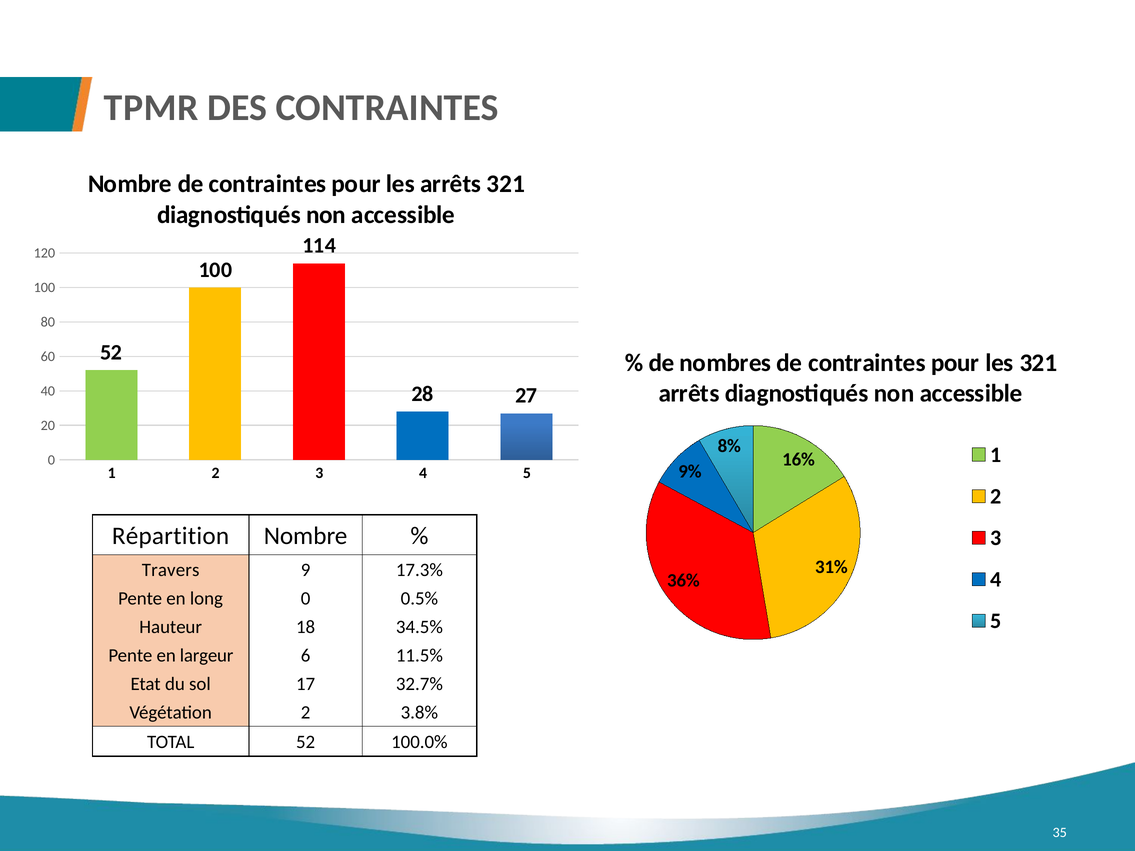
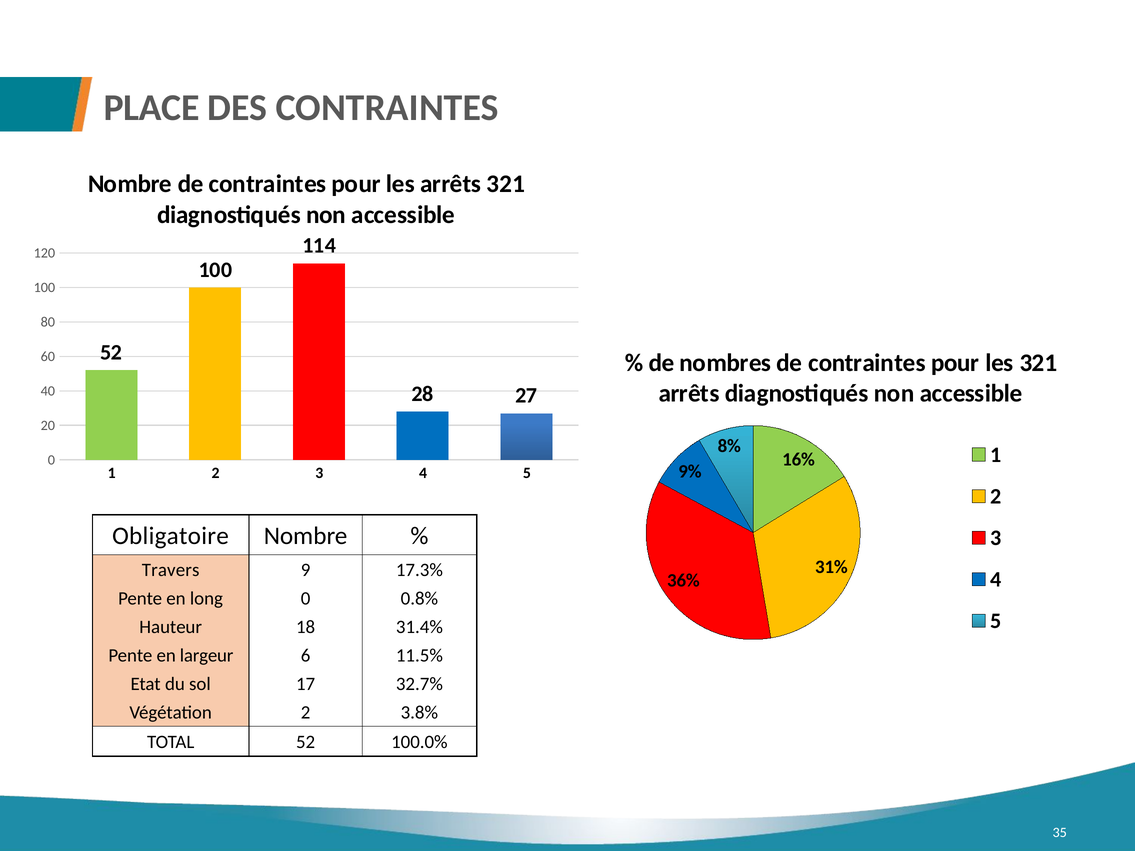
TPMR: TPMR -> PLACE
Répartition: Répartition -> Obligatoire
0.5%: 0.5% -> 0.8%
34.5%: 34.5% -> 31.4%
